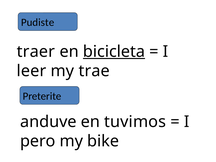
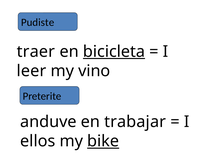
trae: trae -> vino
tuvimos: tuvimos -> trabajar
pero: pero -> ellos
bike underline: none -> present
